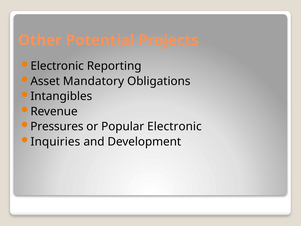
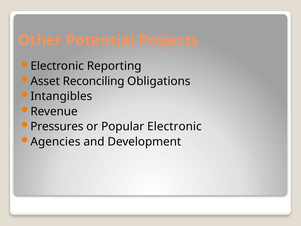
Mandatory: Mandatory -> Reconciling
Inquiries: Inquiries -> Agencies
